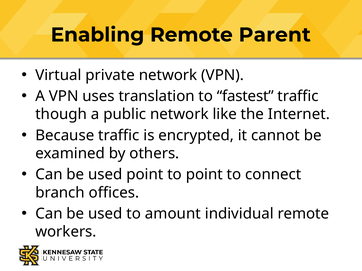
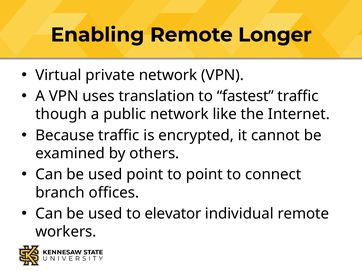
Parent: Parent -> Longer
amount: amount -> elevator
